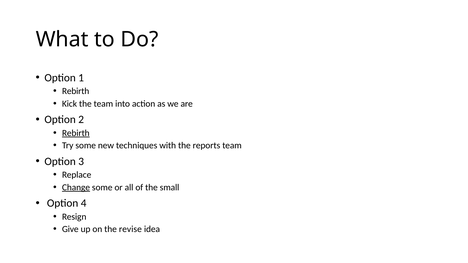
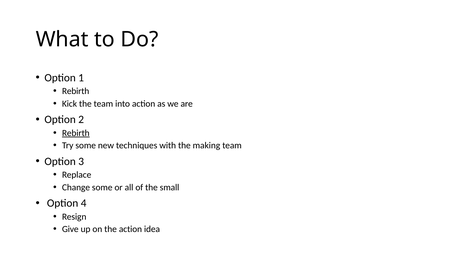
reports: reports -> making
Change underline: present -> none
the revise: revise -> action
